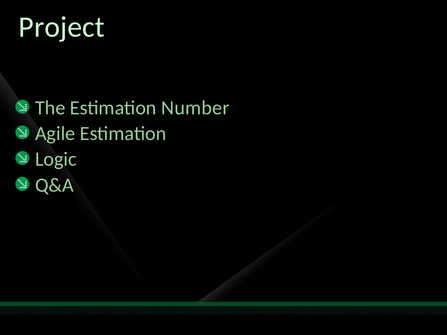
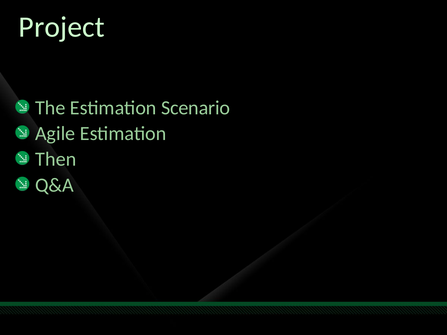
Number: Number -> Scenario
Logic: Logic -> Then
